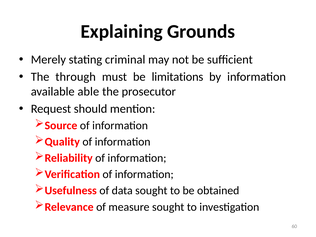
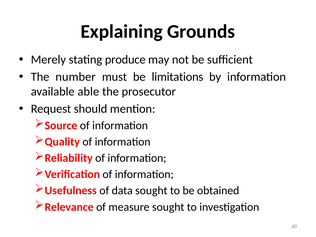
criminal: criminal -> produce
through: through -> number
